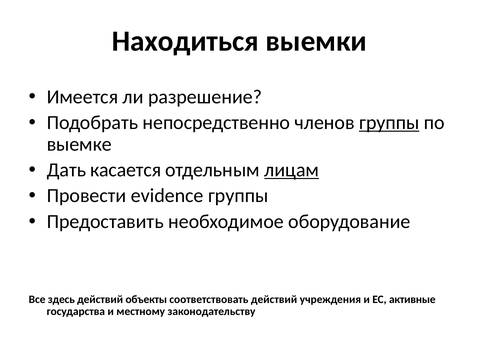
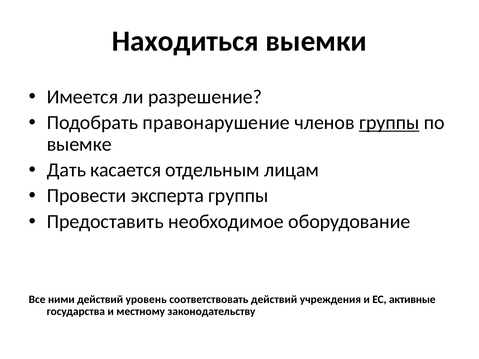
непосредственно: непосредственно -> правонарушение
лицам underline: present -> none
evidence: evidence -> эксперта
здесь: здесь -> ними
объекты: объекты -> уровень
